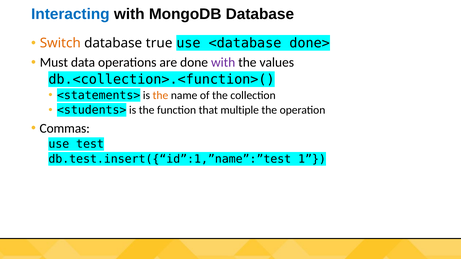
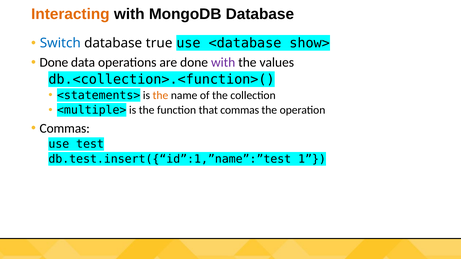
Interacting colour: blue -> orange
Switch colour: orange -> blue
done>: done> -> show>
Must at (54, 63): Must -> Done
<students>: <students> -> <multiple>
that multiple: multiple -> commas
